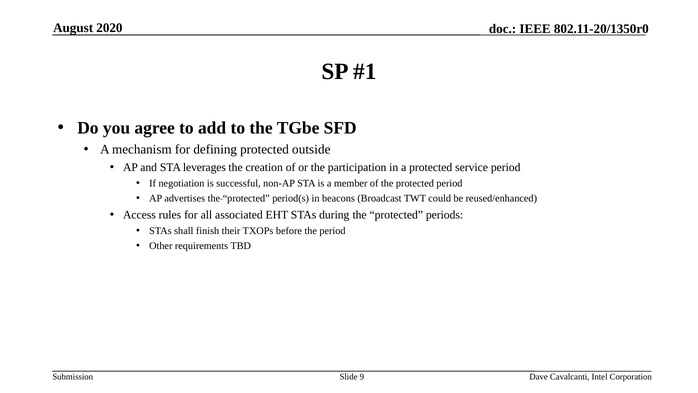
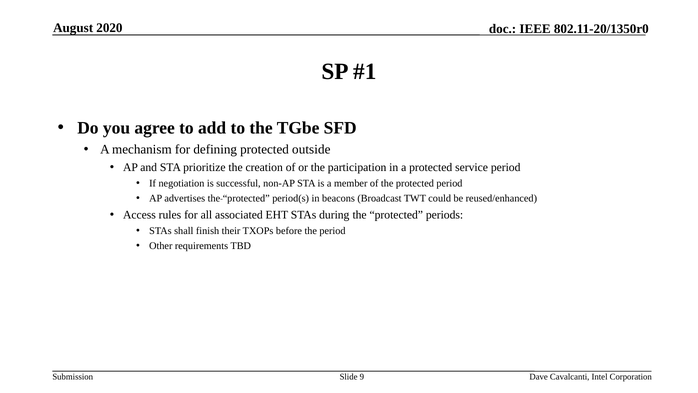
leverages: leverages -> prioritize
